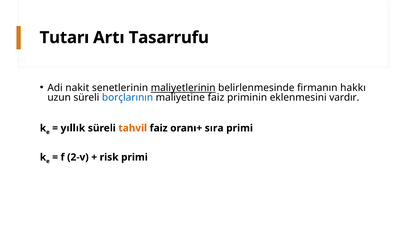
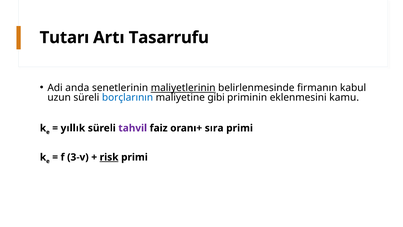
nakit: nakit -> anda
hakkı: hakkı -> kabul
maliyetine faiz: faiz -> gibi
vardır: vardır -> kamu
tahvil colour: orange -> purple
2-v: 2-v -> 3-v
risk underline: none -> present
